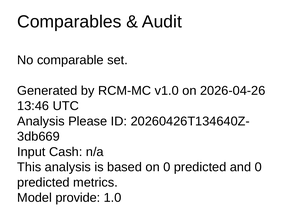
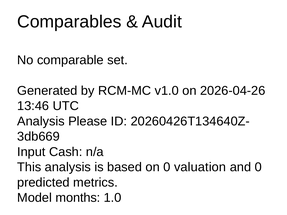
on 0 predicted: predicted -> valuation
provide: provide -> months
